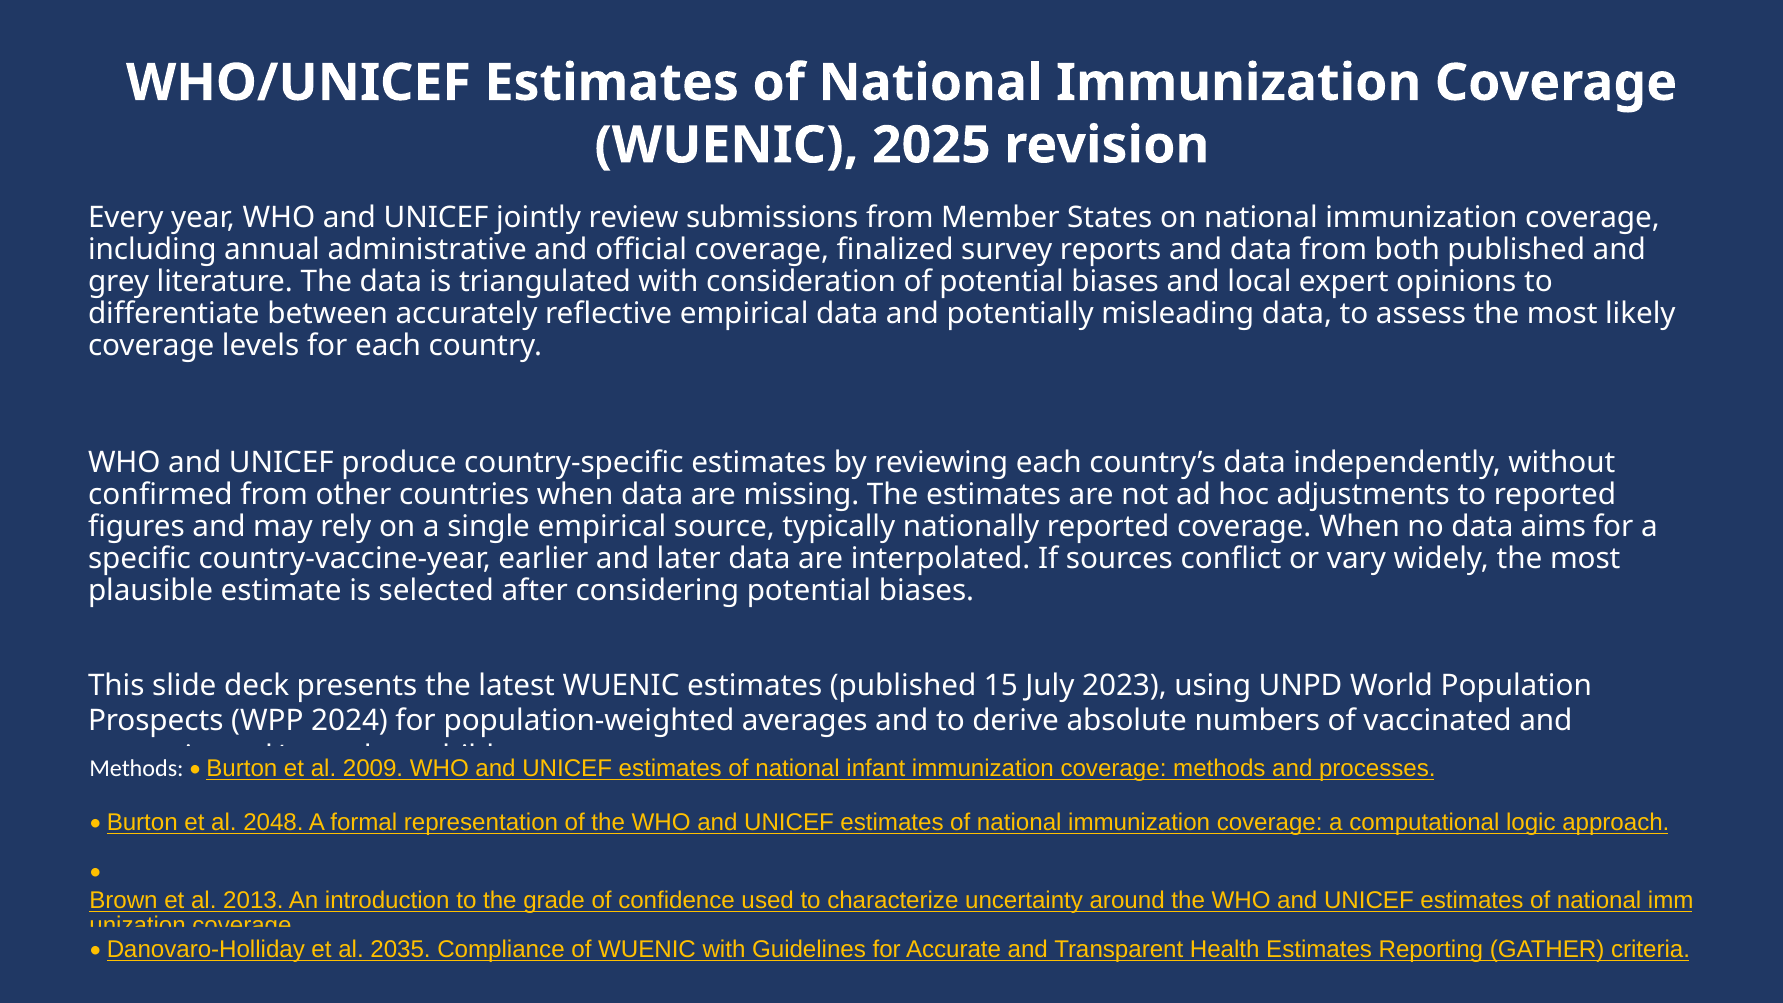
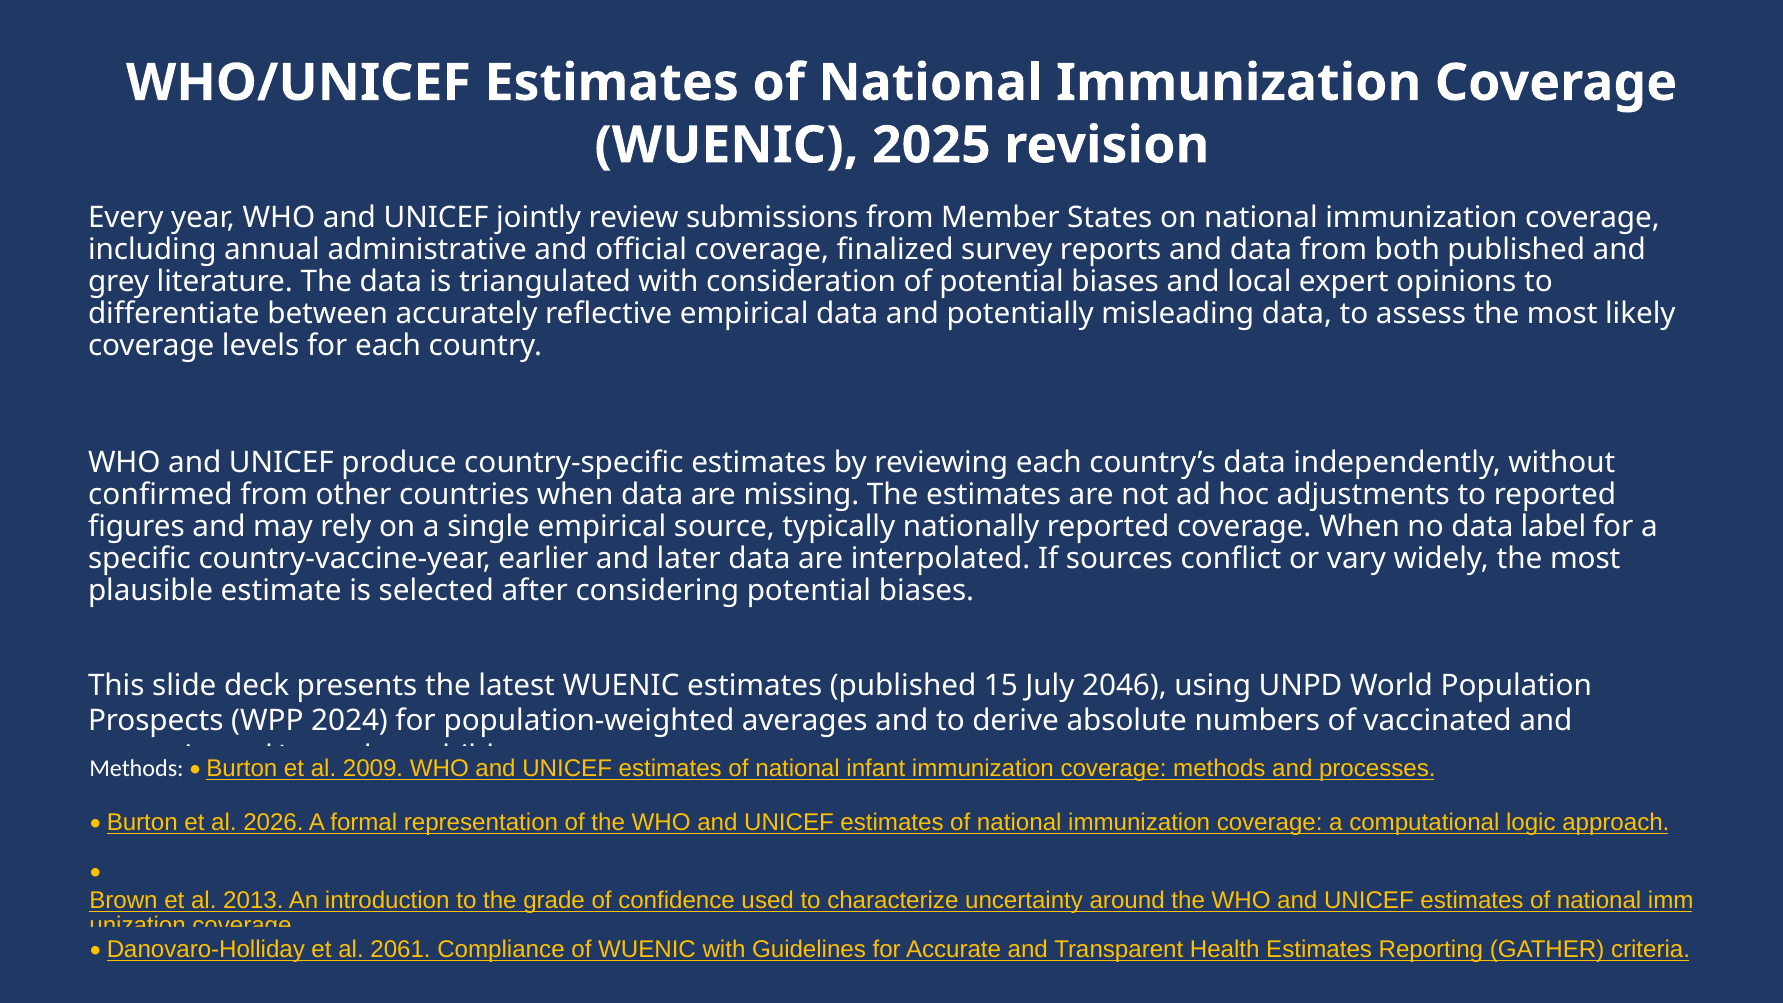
aims: aims -> label
2023: 2023 -> 2046
2048: 2048 -> 2026
2035: 2035 -> 2061
